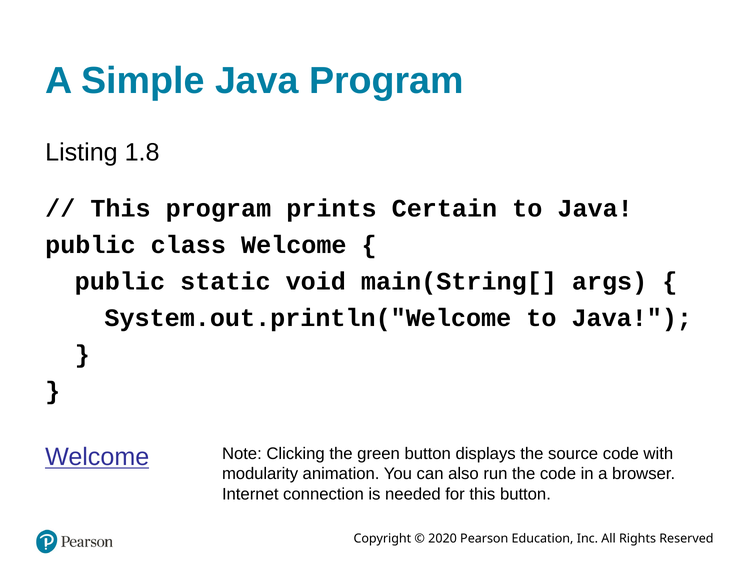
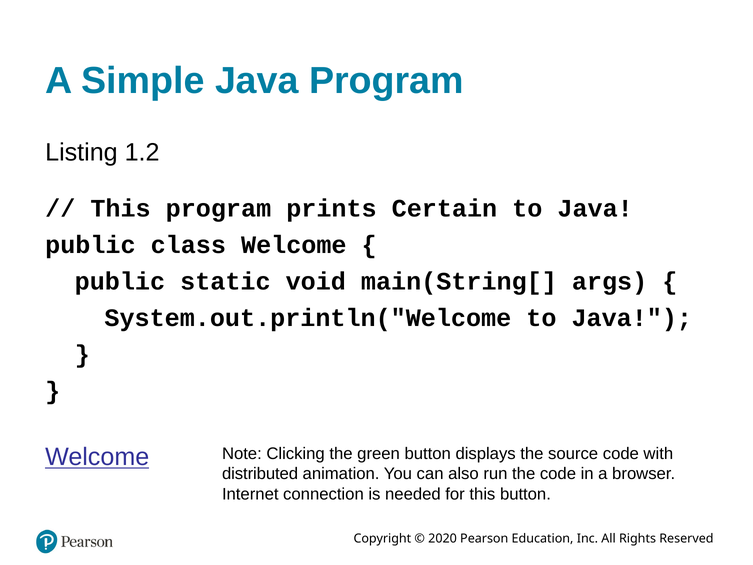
1.8: 1.8 -> 1.2
modularity: modularity -> distributed
